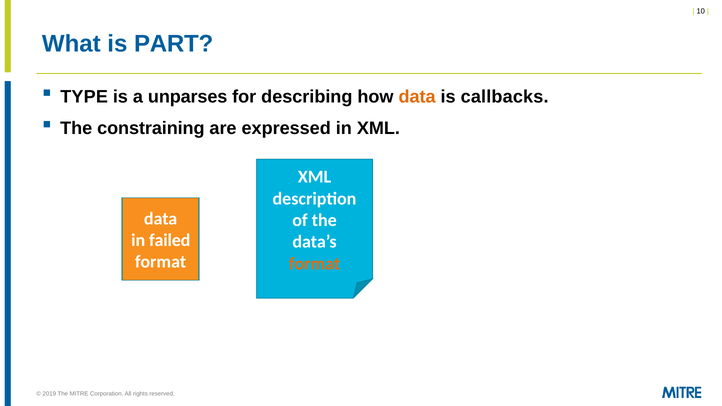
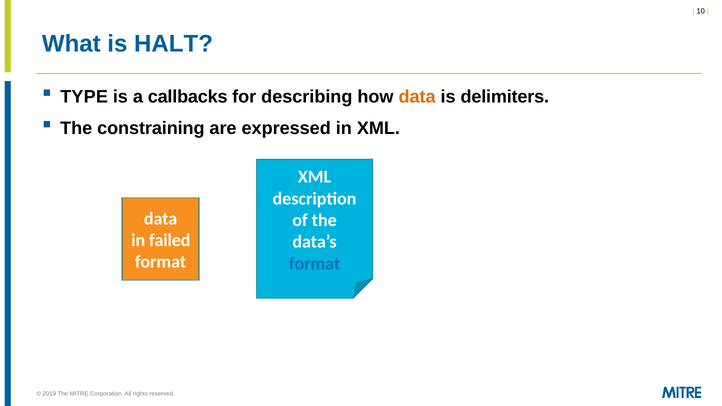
PART: PART -> HALT
unparses: unparses -> callbacks
callbacks: callbacks -> delimiters
format at (315, 264) colour: orange -> blue
